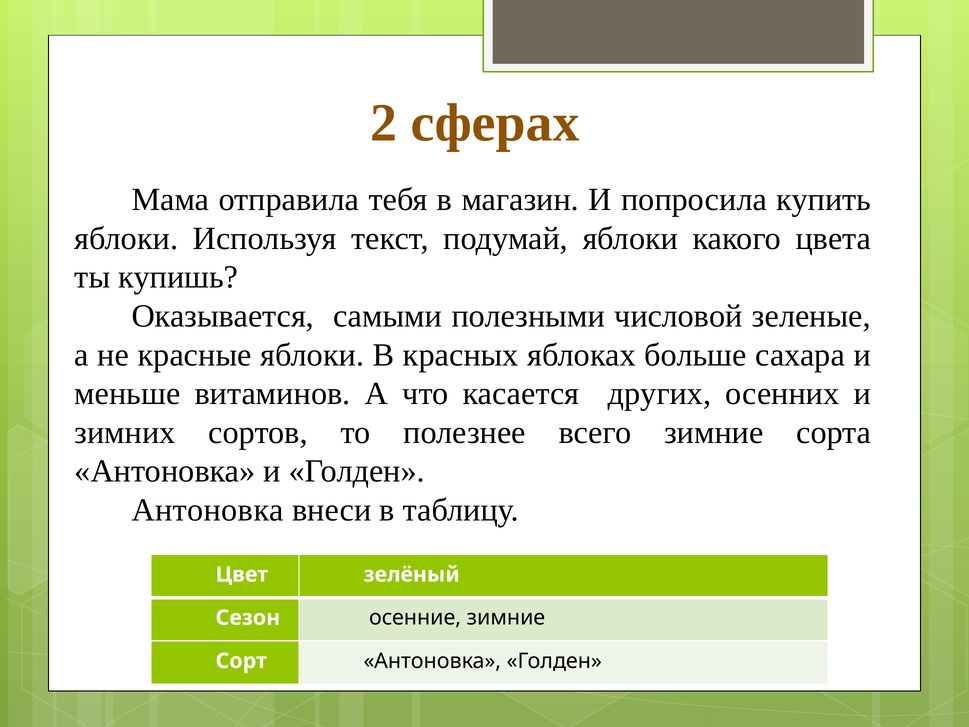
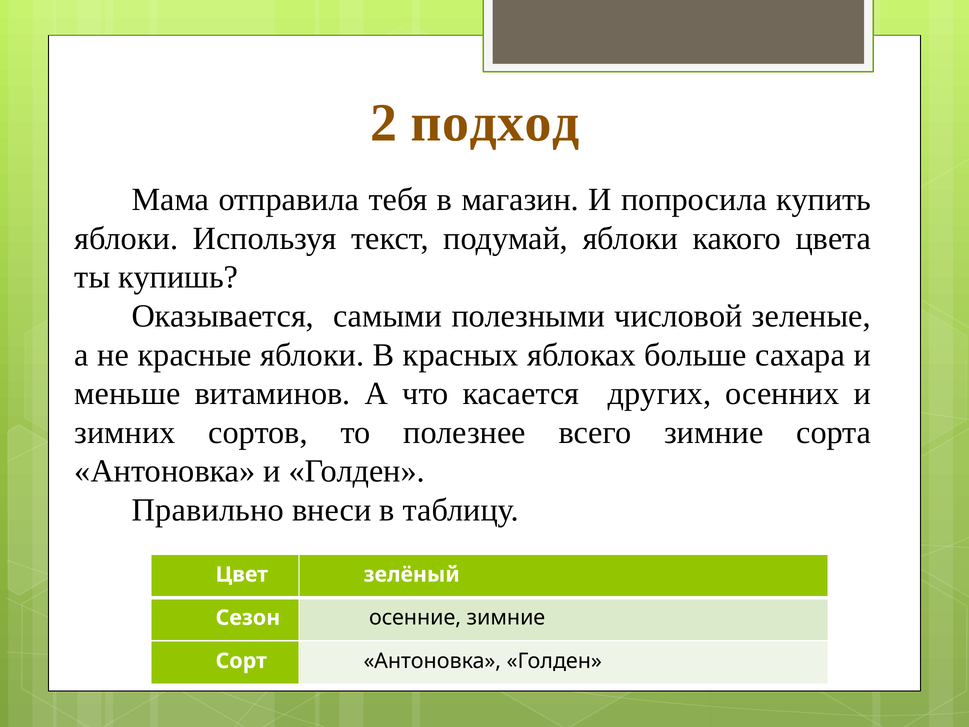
сферах: сферах -> подход
Антоновка at (208, 510): Антоновка -> Правильно
